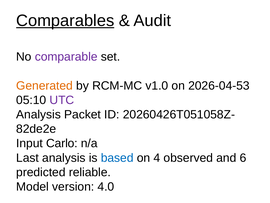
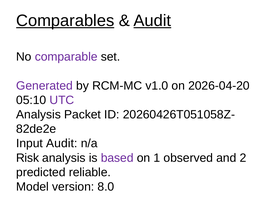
Audit at (152, 20) underline: none -> present
Generated colour: orange -> purple
2026-04-53: 2026-04-53 -> 2026-04-20
Input Carlo: Carlo -> Audit
Last: Last -> Risk
based colour: blue -> purple
4: 4 -> 1
6: 6 -> 2
4.0: 4.0 -> 8.0
